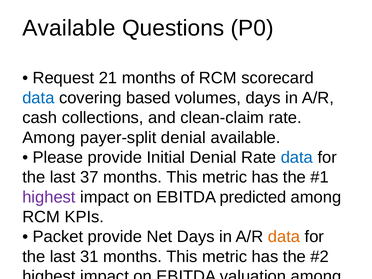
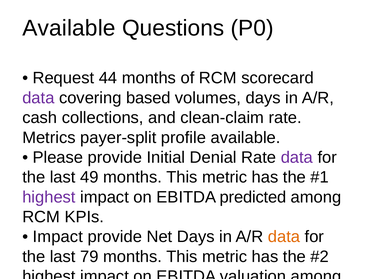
21: 21 -> 44
data at (38, 98) colour: blue -> purple
Among at (49, 138): Among -> Metrics
payer-split denial: denial -> profile
data at (297, 157) colour: blue -> purple
37: 37 -> 49
Packet at (58, 237): Packet -> Impact
31: 31 -> 79
